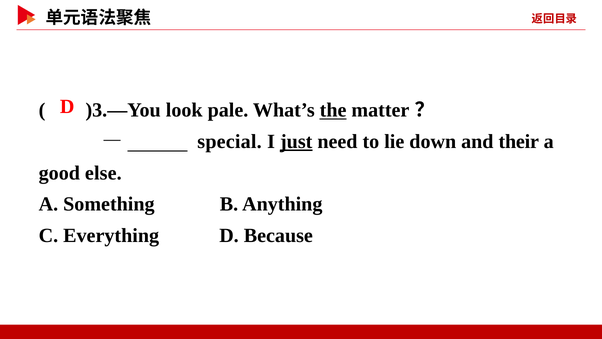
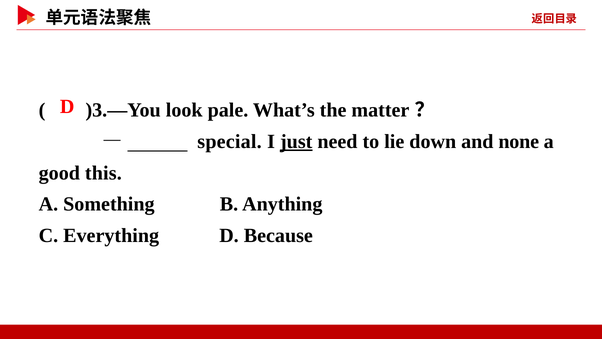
the underline: present -> none
their: their -> none
else: else -> this
